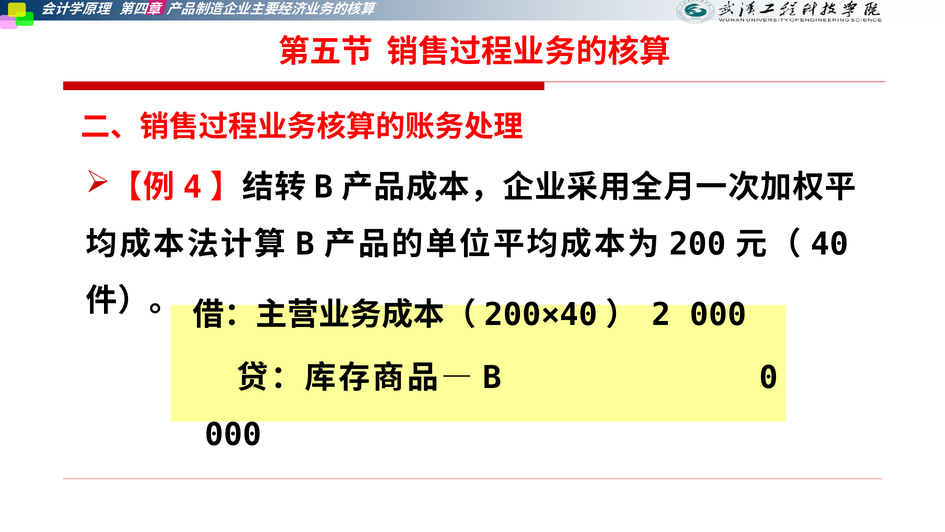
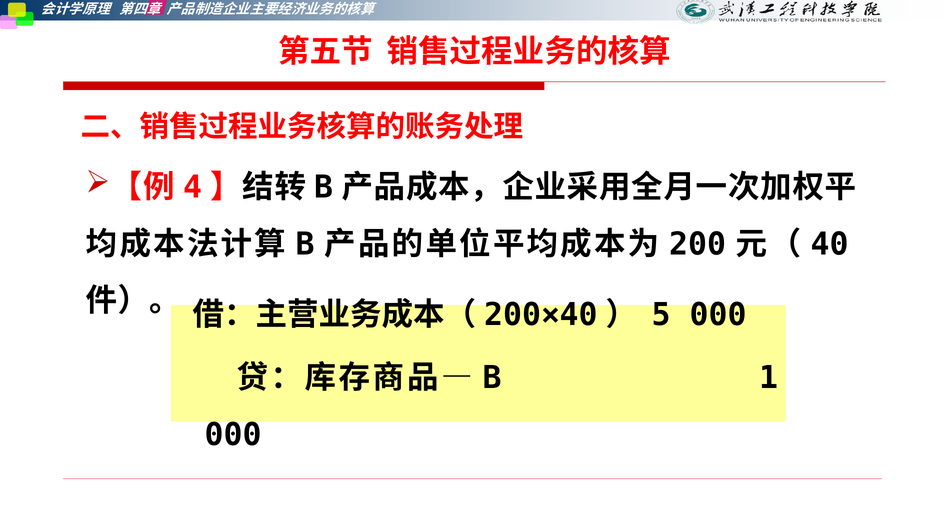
2: 2 -> 5
0: 0 -> 1
